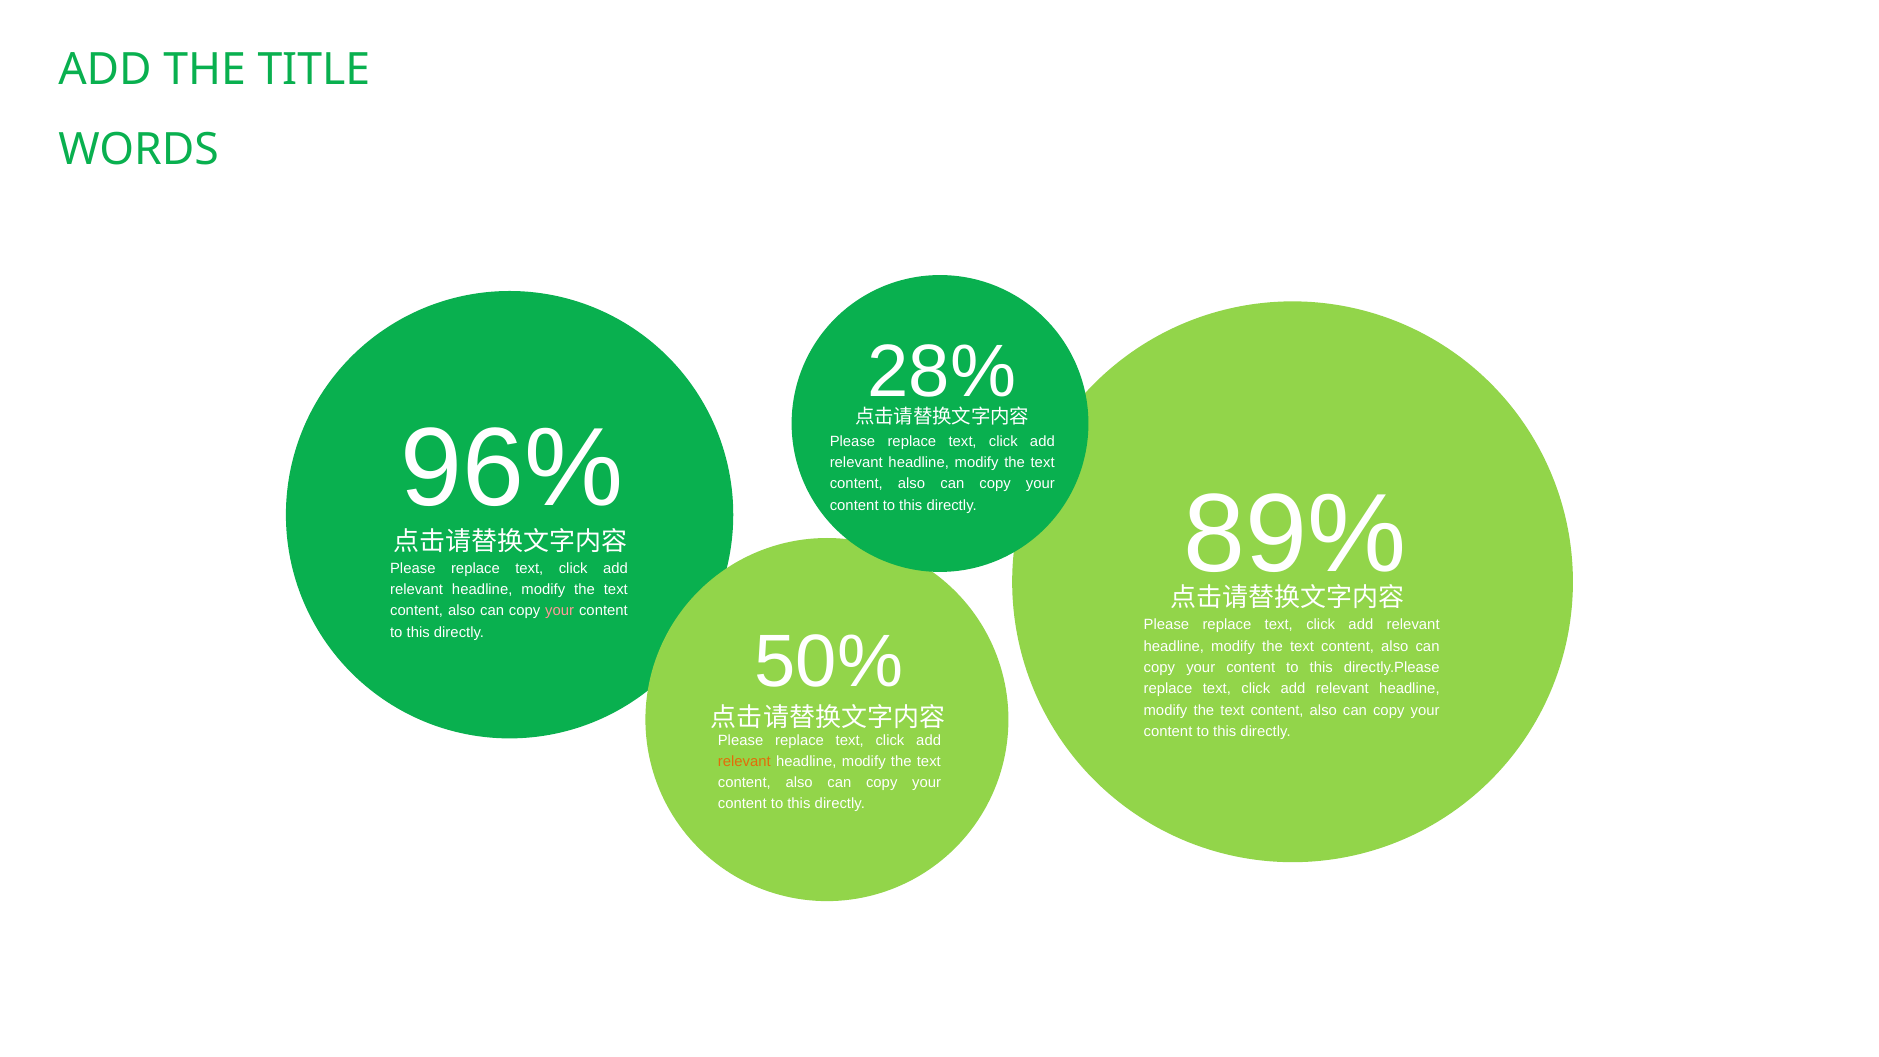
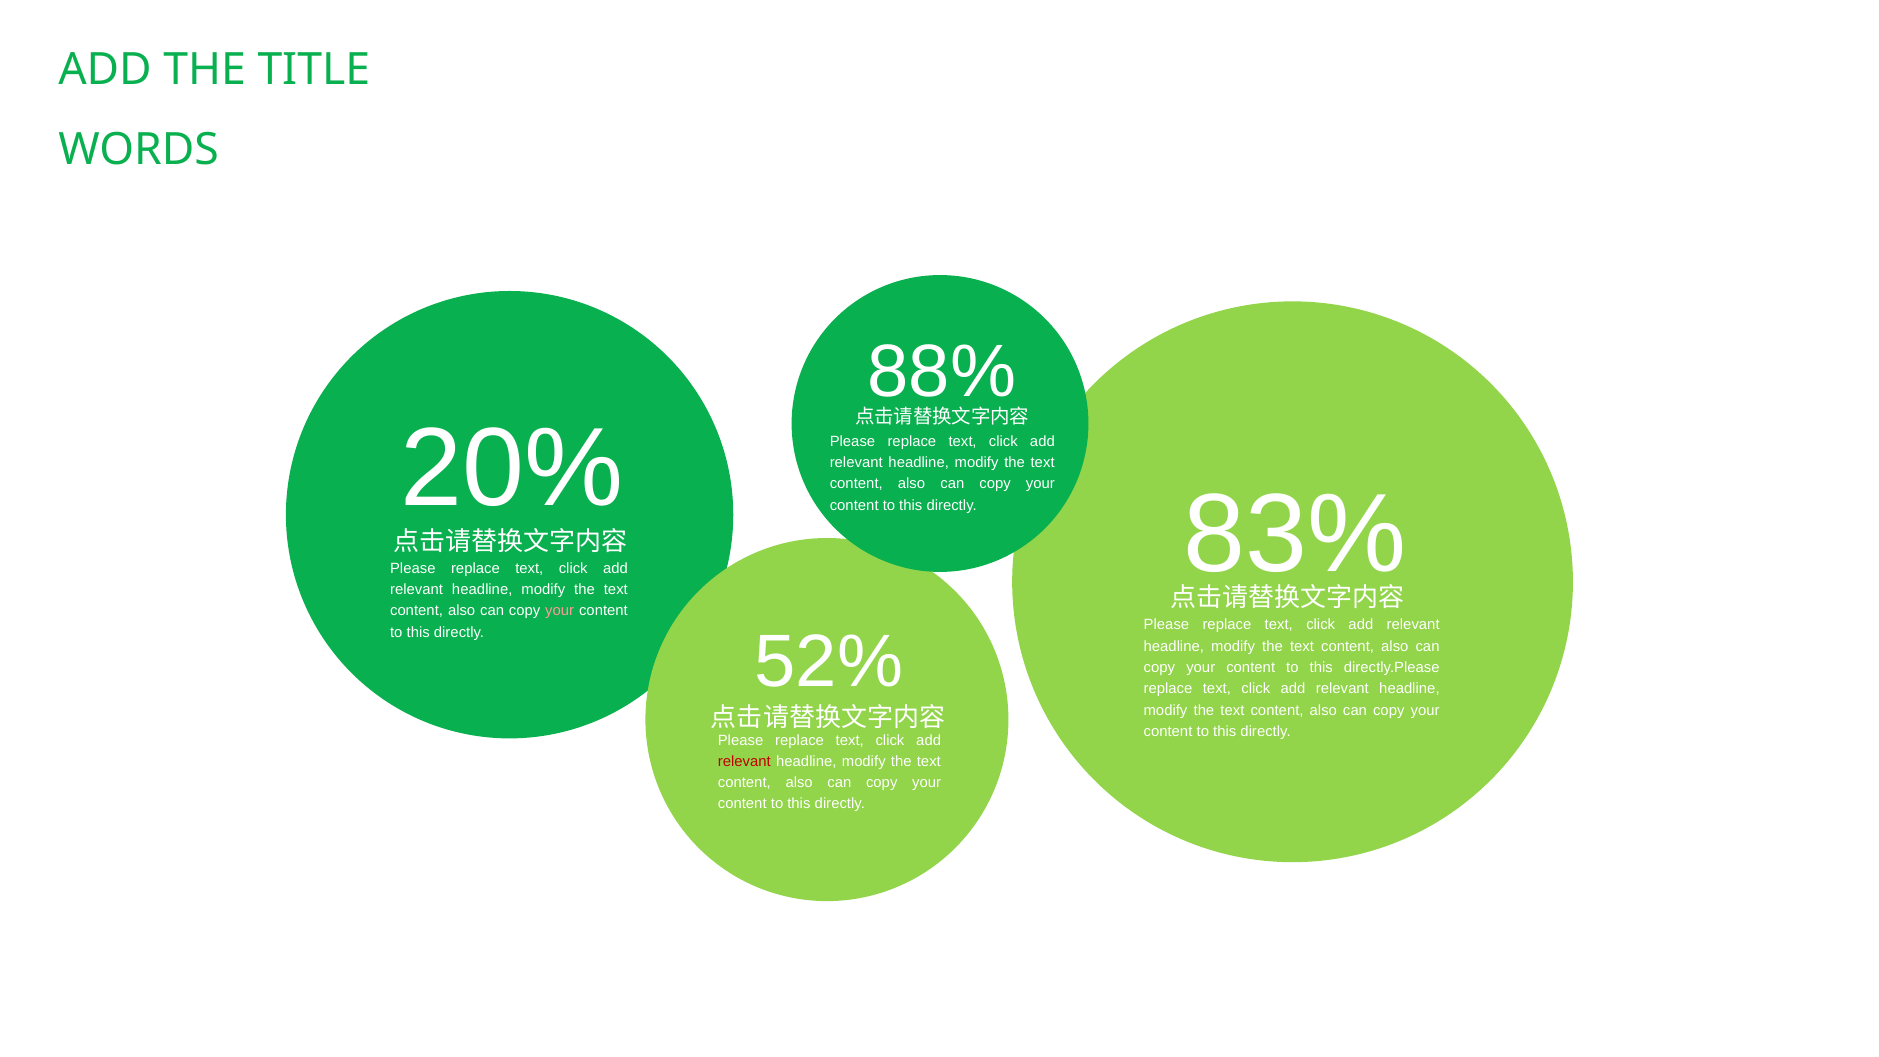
28%: 28% -> 88%
96%: 96% -> 20%
89%: 89% -> 83%
50%: 50% -> 52%
relevant at (744, 761) colour: orange -> red
